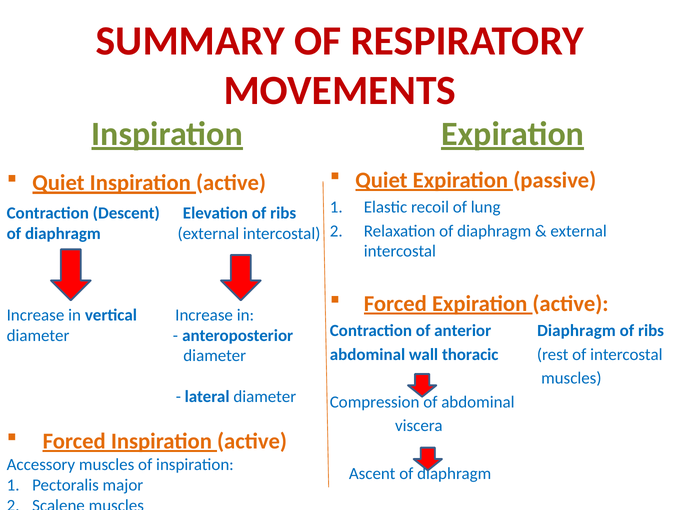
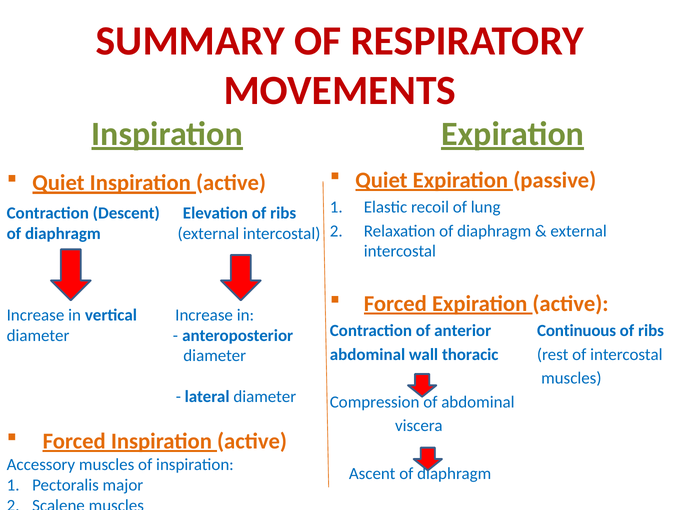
anterior Diaphragm: Diaphragm -> Continuous
